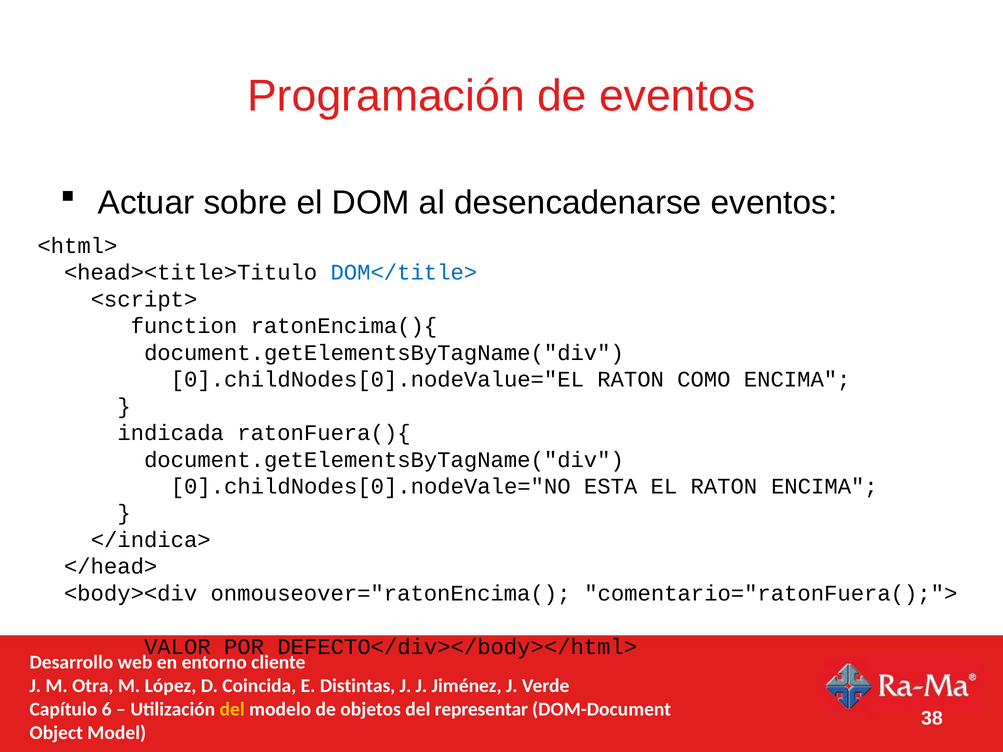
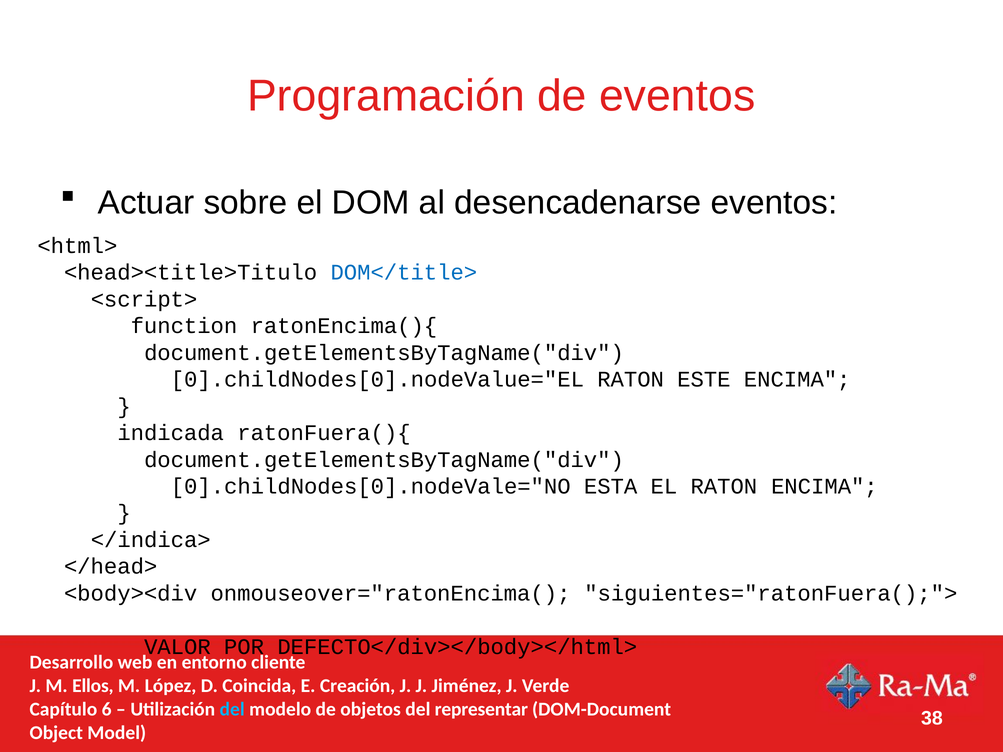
COMO: COMO -> ESTE
comentario="ratonFuera();">: comentario="ratonFuera();"> -> siguientes="ratonFuera();">
Otra: Otra -> Ellos
Distintas: Distintas -> Creación
del at (232, 710) colour: yellow -> light blue
